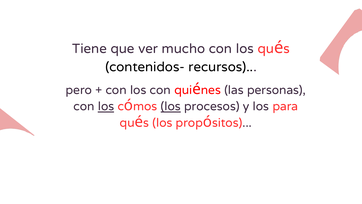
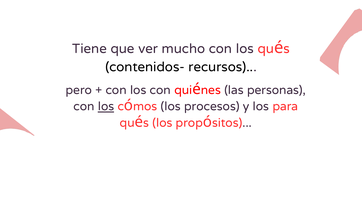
los at (171, 105) underline: present -> none
